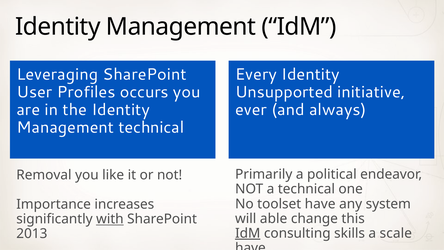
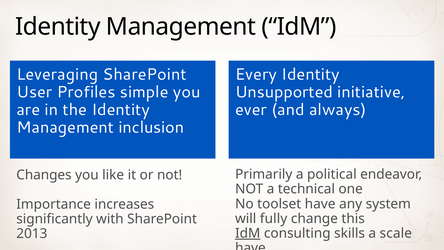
occurs: occurs -> simple
Management technical: technical -> inclusion
Removal: Removal -> Changes
able: able -> fully
with underline: present -> none
